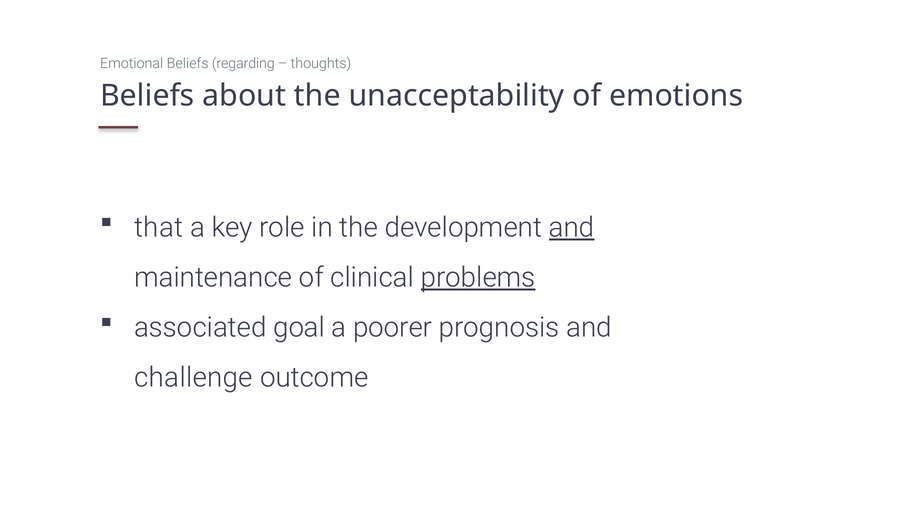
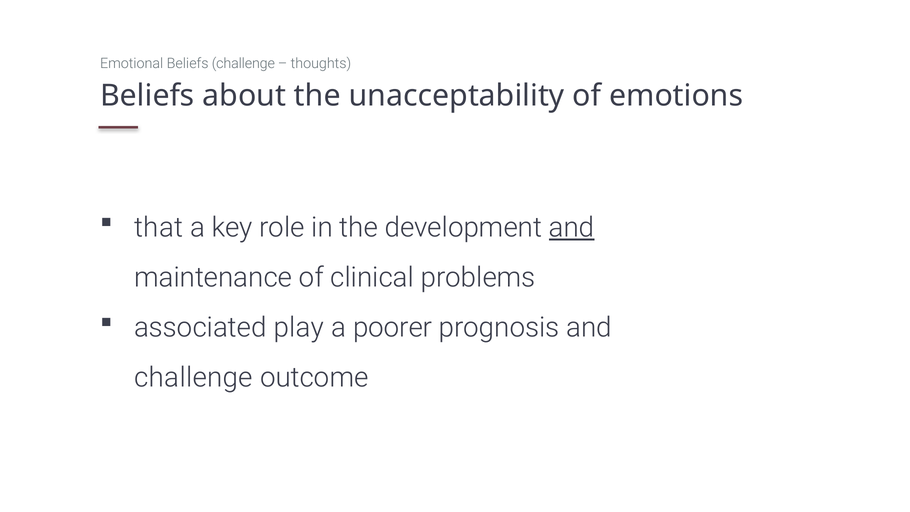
Beliefs regarding: regarding -> challenge
problems underline: present -> none
goal: goal -> play
